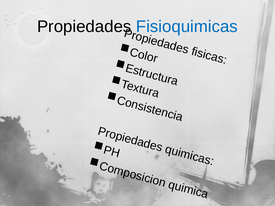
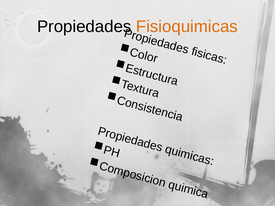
Fisioquimicas colour: blue -> orange
